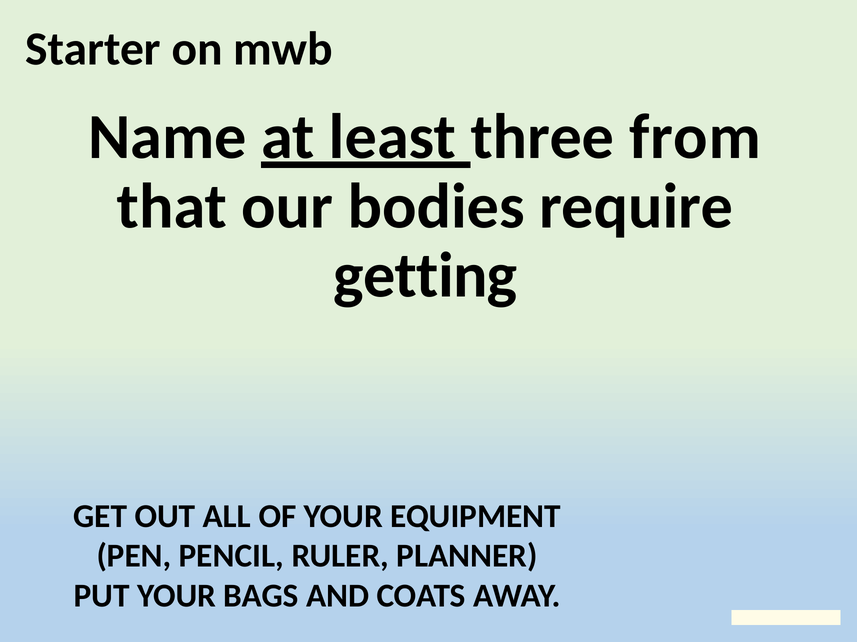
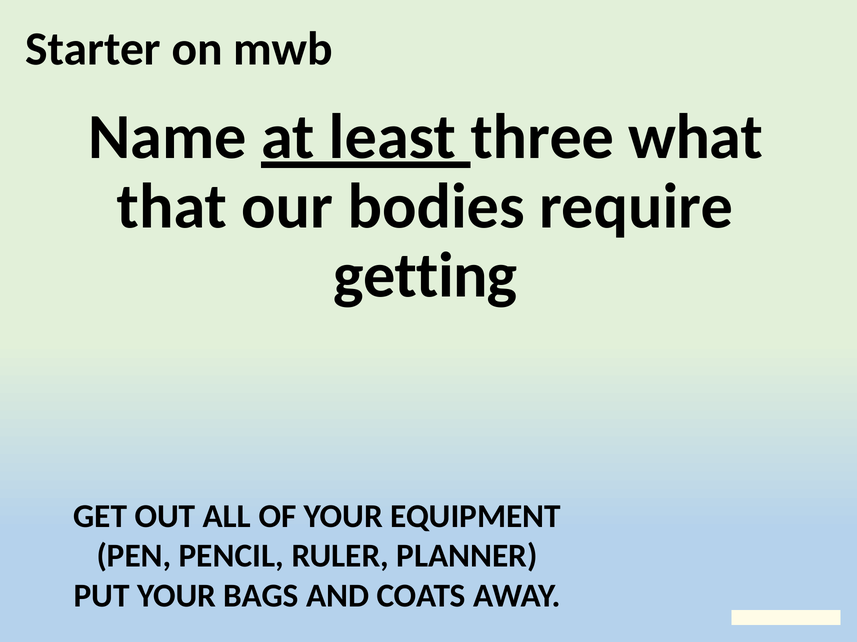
from: from -> what
